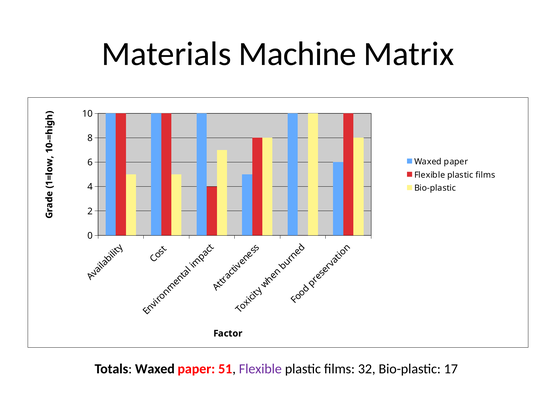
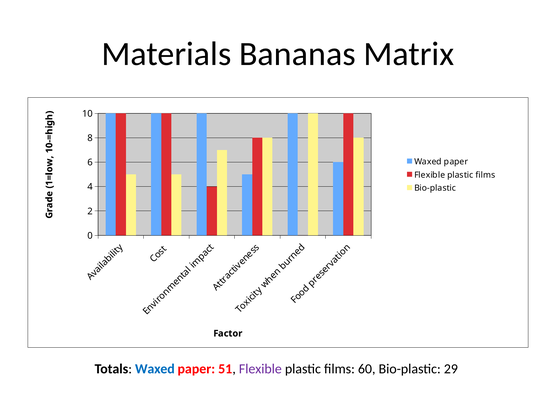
Machine: Machine -> Bananas
Waxed at (155, 369) colour: black -> blue
32: 32 -> 60
17: 17 -> 29
